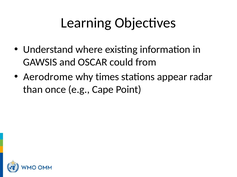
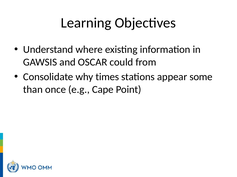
Aerodrome: Aerodrome -> Consolidate
radar: radar -> some
